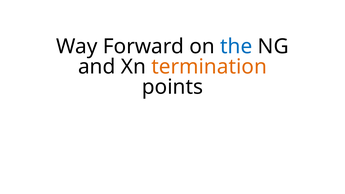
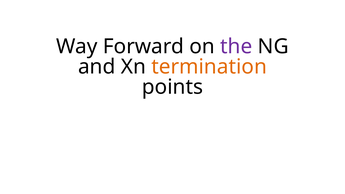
the colour: blue -> purple
